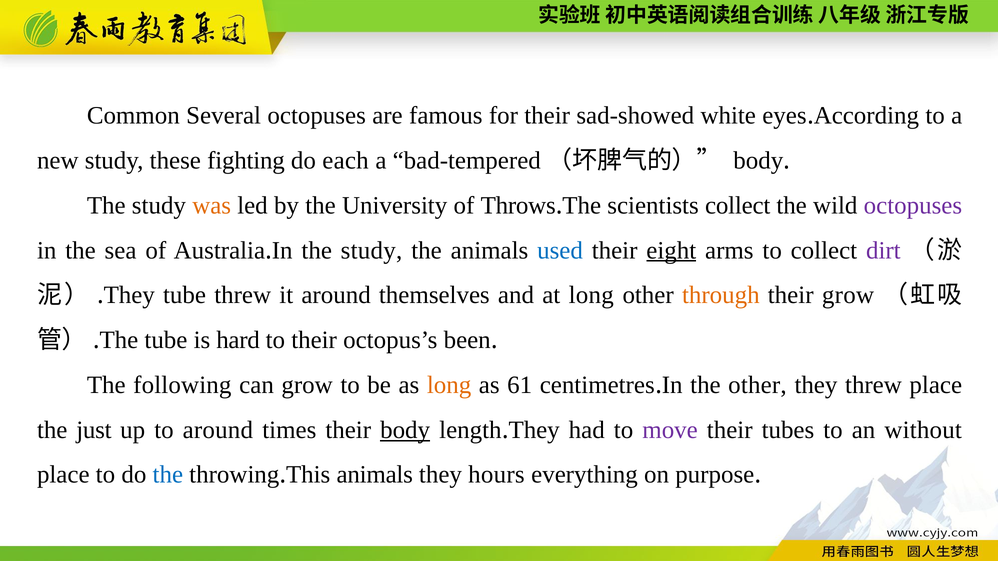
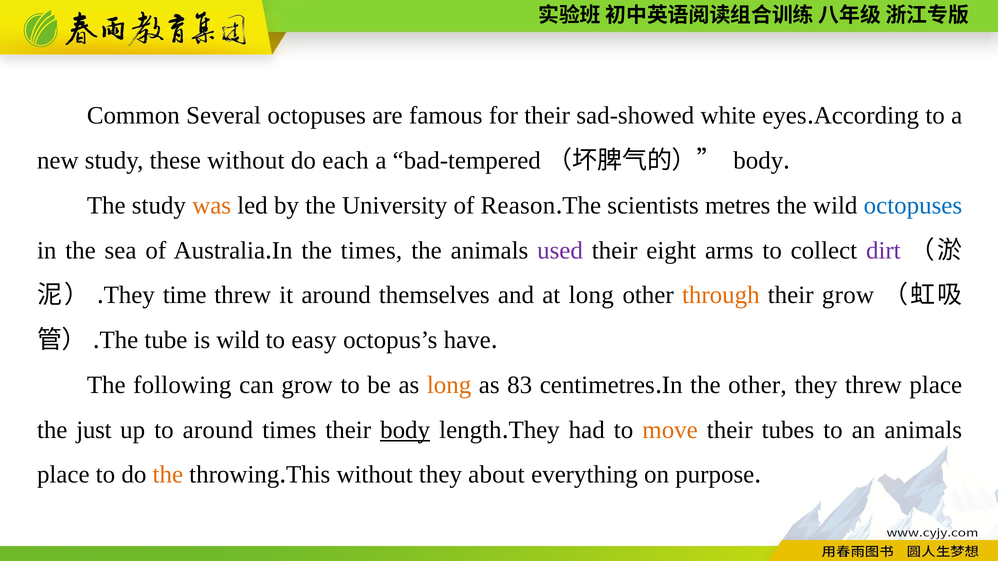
these fighting: fighting -> without
Throws: Throws -> Reason
scientists collect: collect -> metres
octopuses at (913, 206) colour: purple -> blue
In the study: study -> times
used colour: blue -> purple
eight underline: present -> none
They tube: tube -> time
is hard: hard -> wild
to their: their -> easy
been: been -> have
61: 61 -> 83
move colour: purple -> orange
an without: without -> animals
the at (168, 475) colour: blue -> orange
animals at (375, 475): animals -> without
hours: hours -> about
